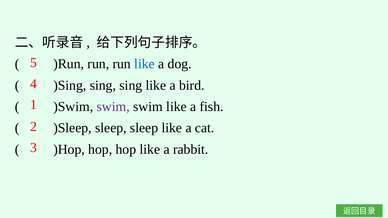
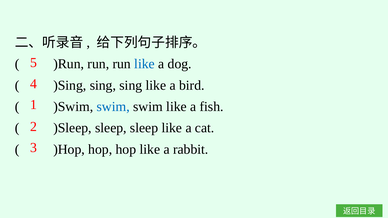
swim at (113, 107) colour: purple -> blue
